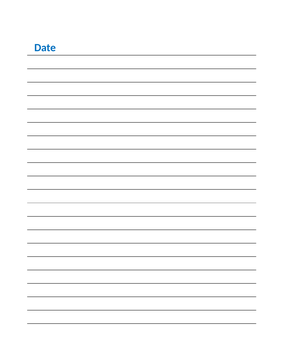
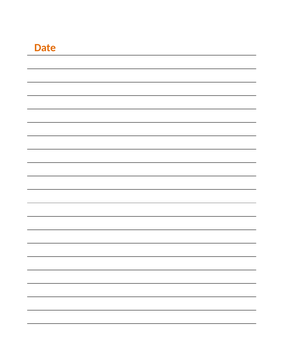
Date colour: blue -> orange
